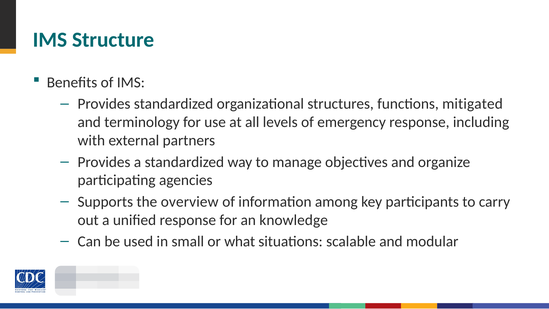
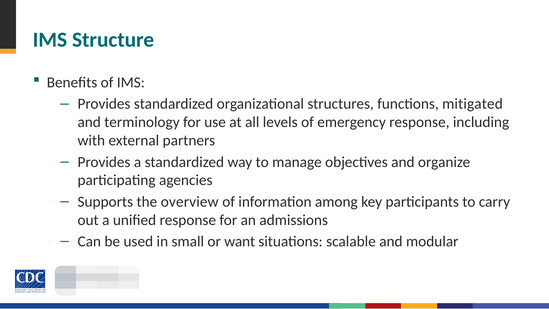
knowledge: knowledge -> admissions
what: what -> want
